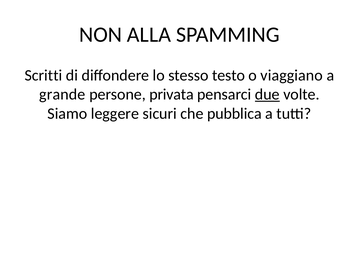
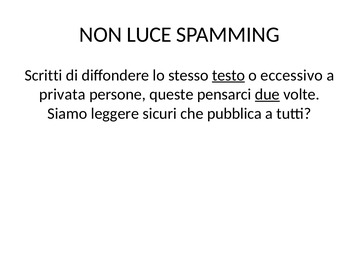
ALLA: ALLA -> LUCE
testo underline: none -> present
viaggiano: viaggiano -> eccessivo
grande: grande -> privata
privata: privata -> queste
